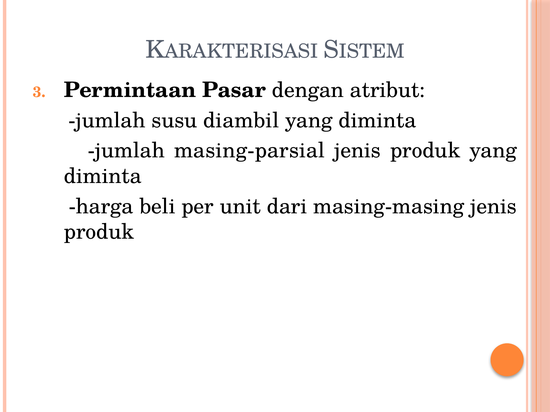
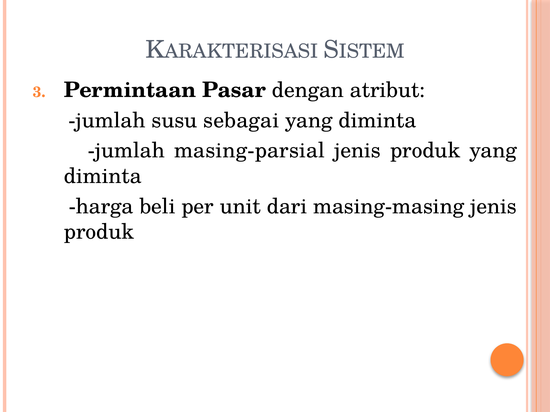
diambil: diambil -> sebagai
